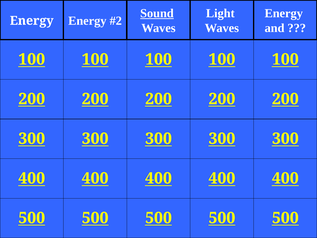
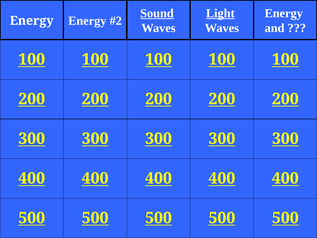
Light underline: none -> present
